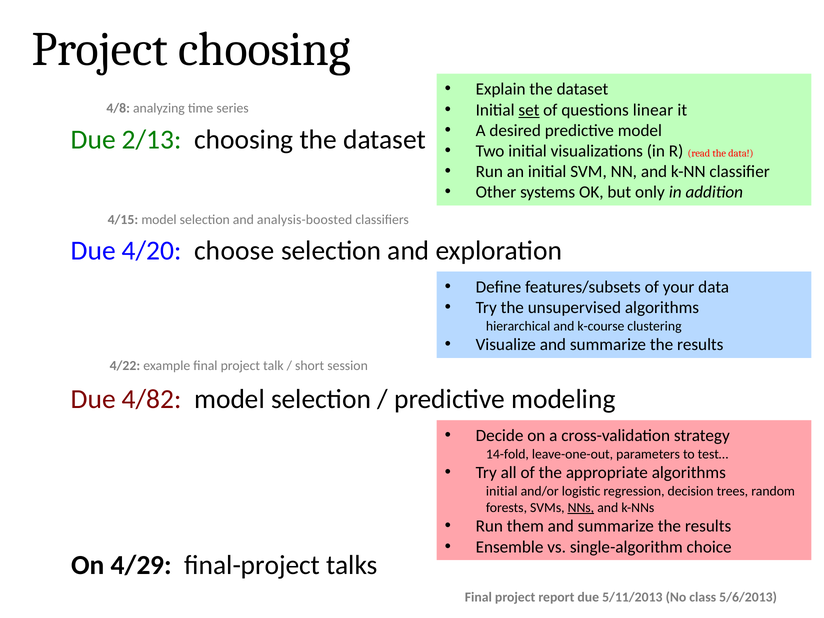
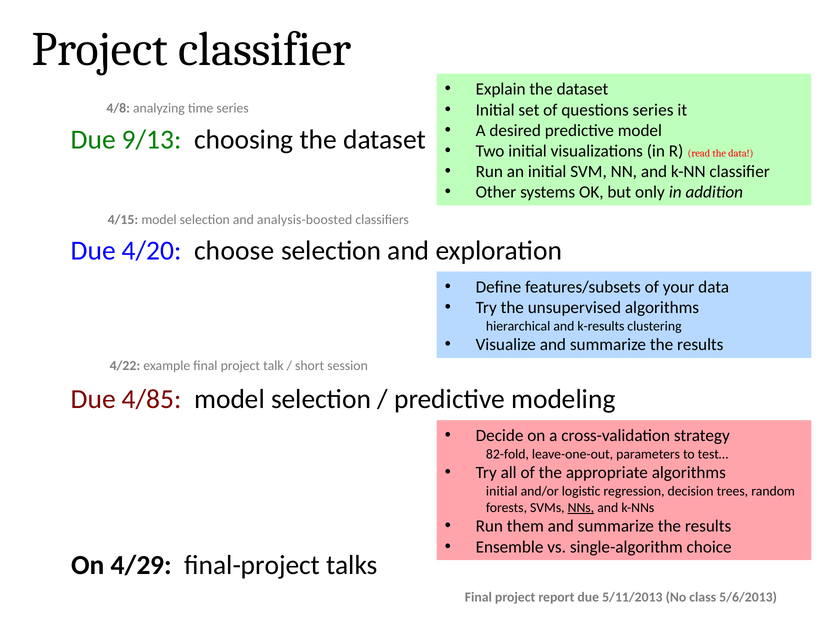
Project choosing: choosing -> classifier
set underline: present -> none
questions linear: linear -> series
2/13: 2/13 -> 9/13
k-course: k-course -> k-results
4/82: 4/82 -> 4/85
14-fold: 14-fold -> 82-fold
